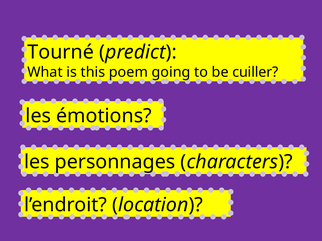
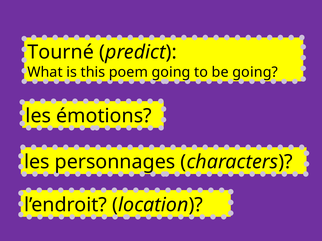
be cuiller: cuiller -> going
